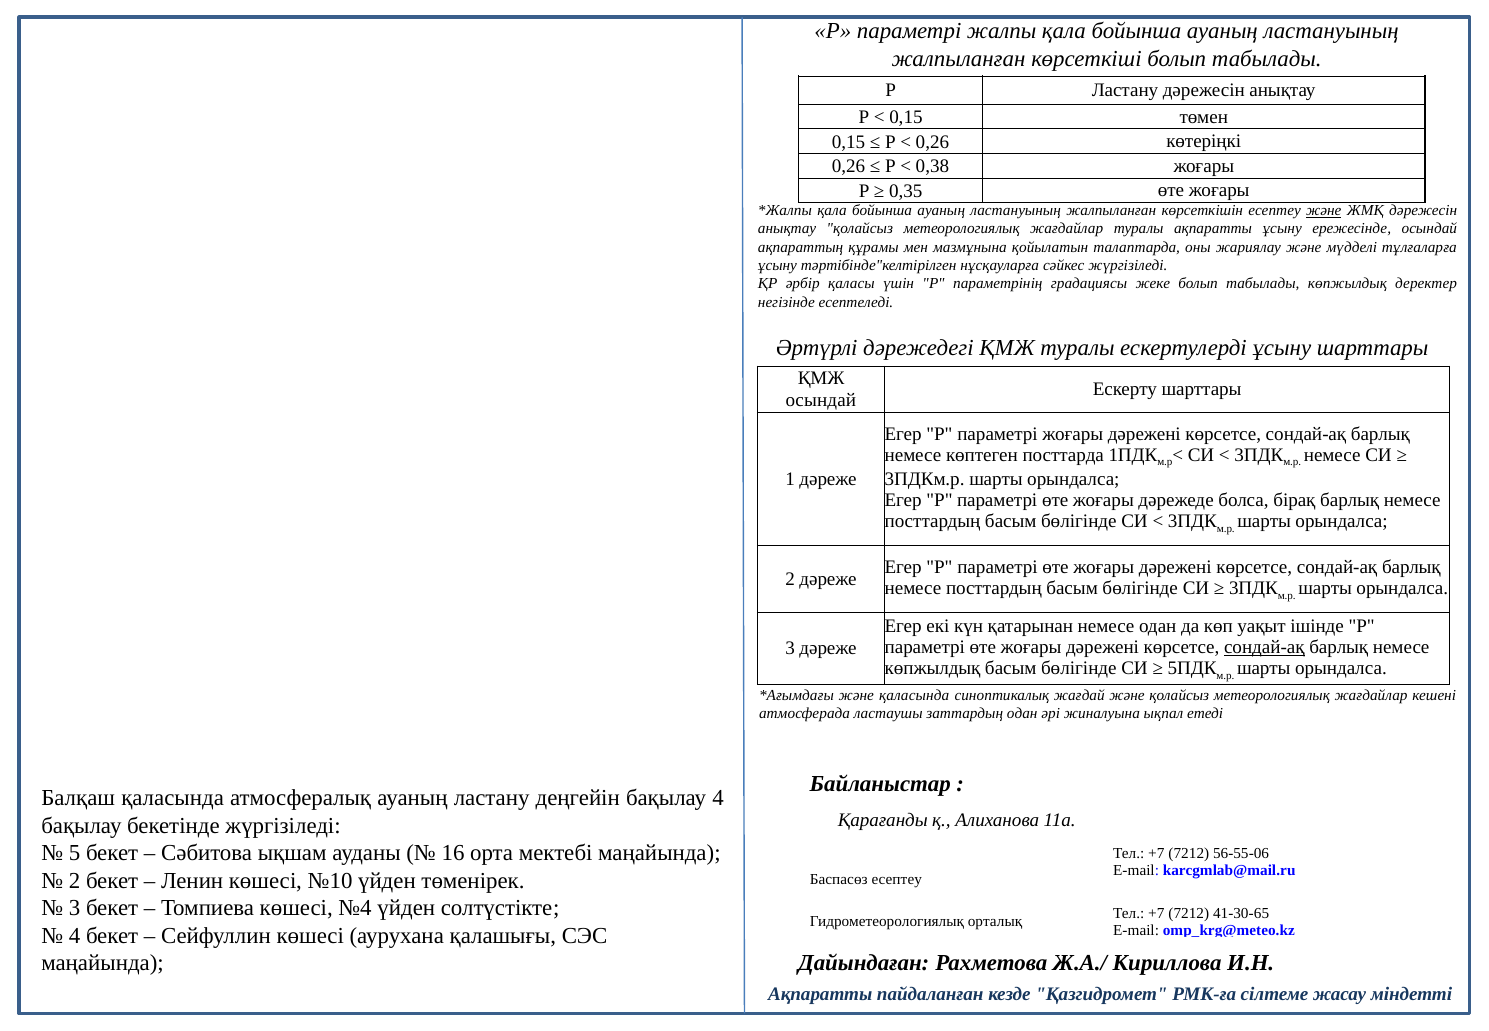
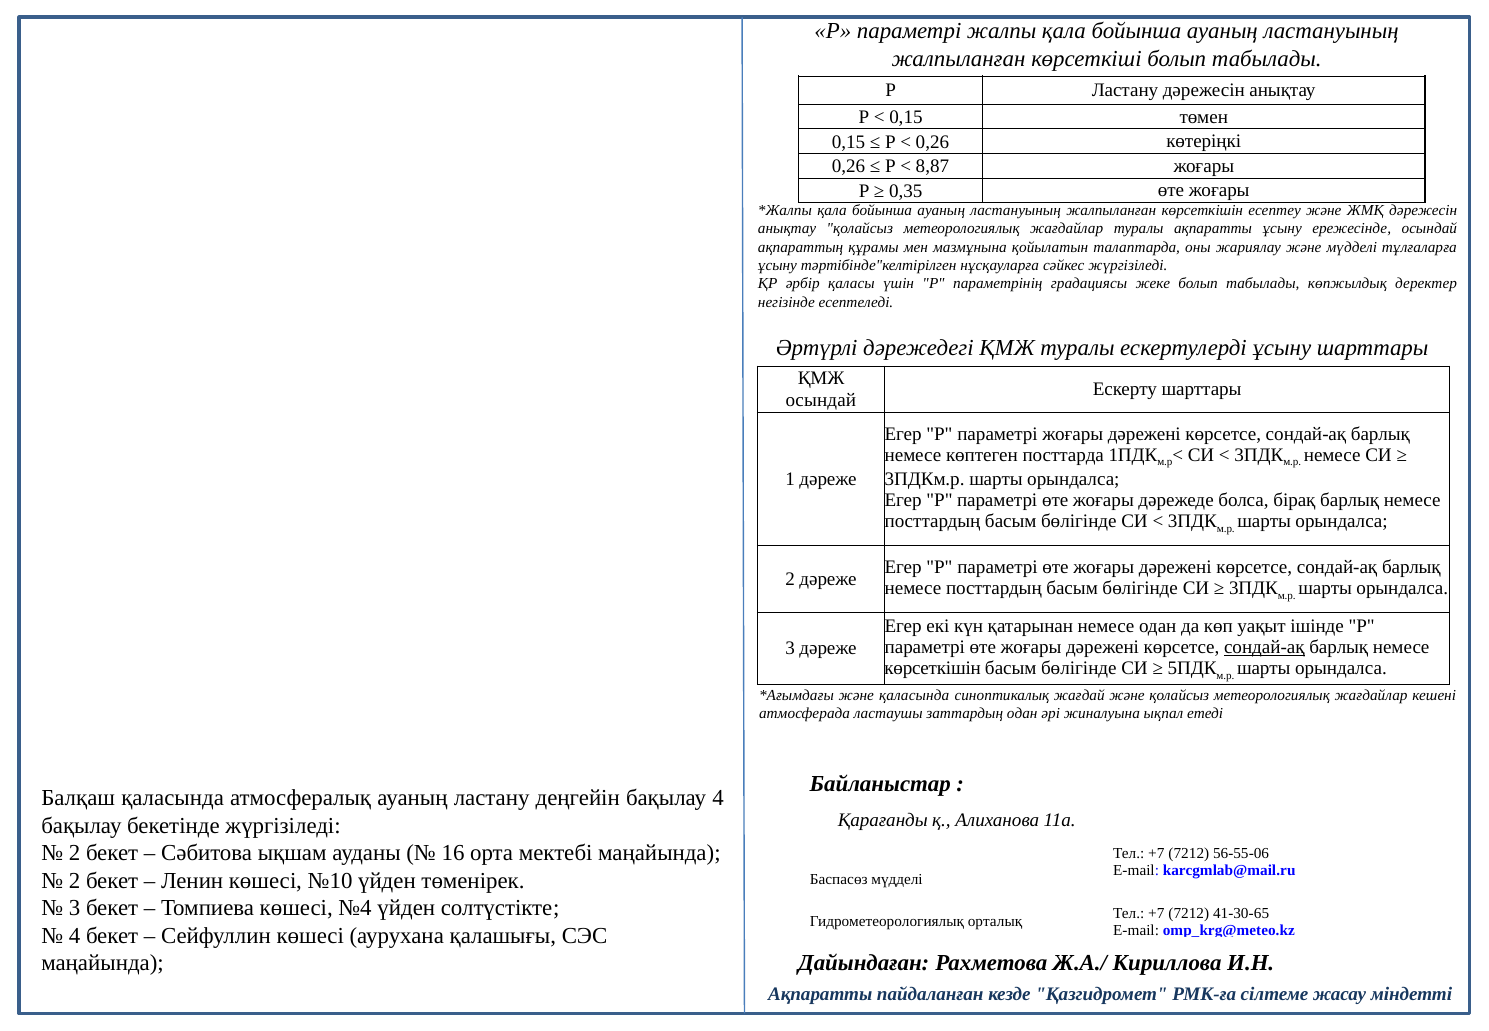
0,38: 0,38 -> 8,87
және at (1324, 211) underline: present -> none
көпжылдық at (933, 668): көпжылдық -> көрсеткішін
5 at (75, 853): 5 -> 2
Баспасөз есептеу: есептеу -> мүдделі
